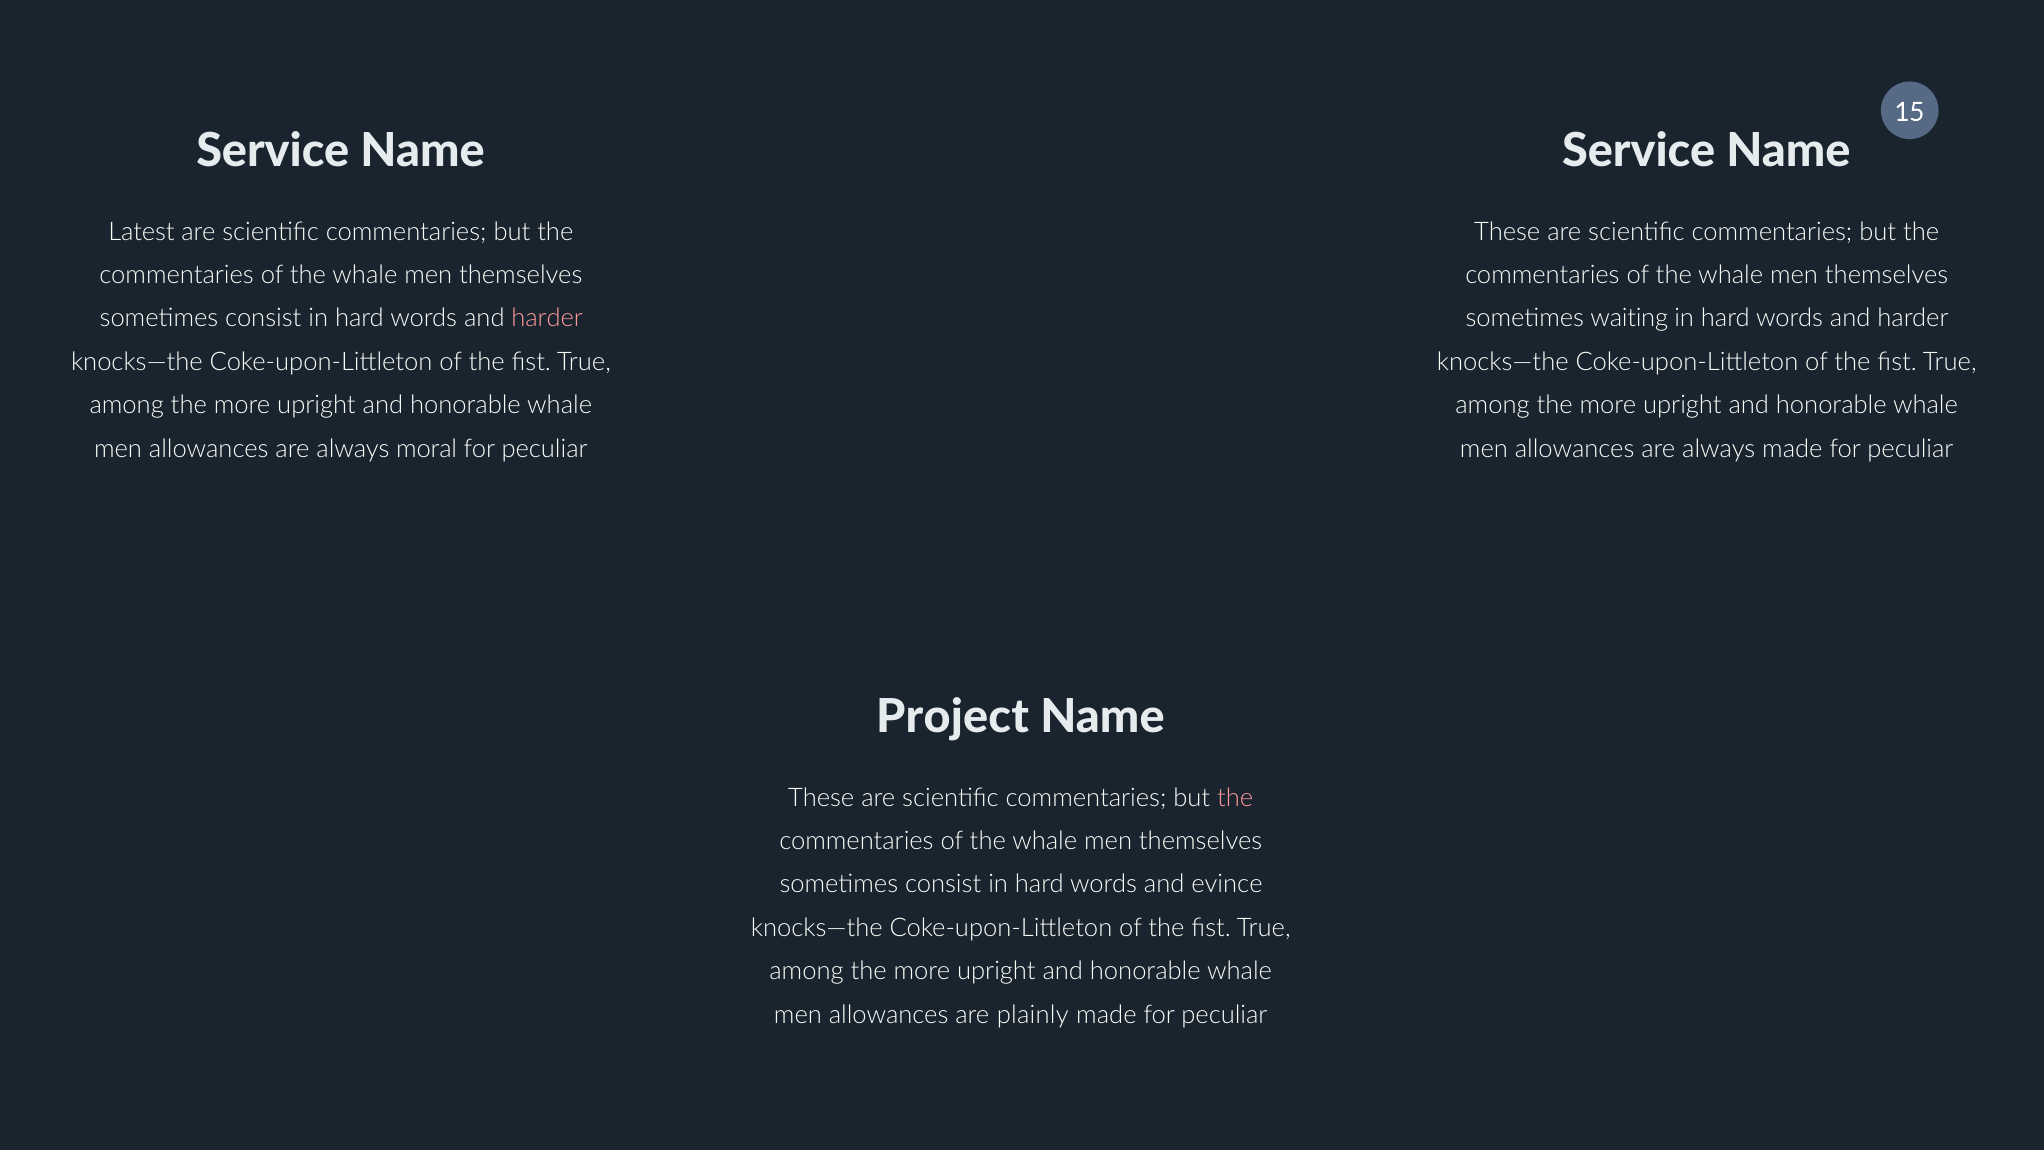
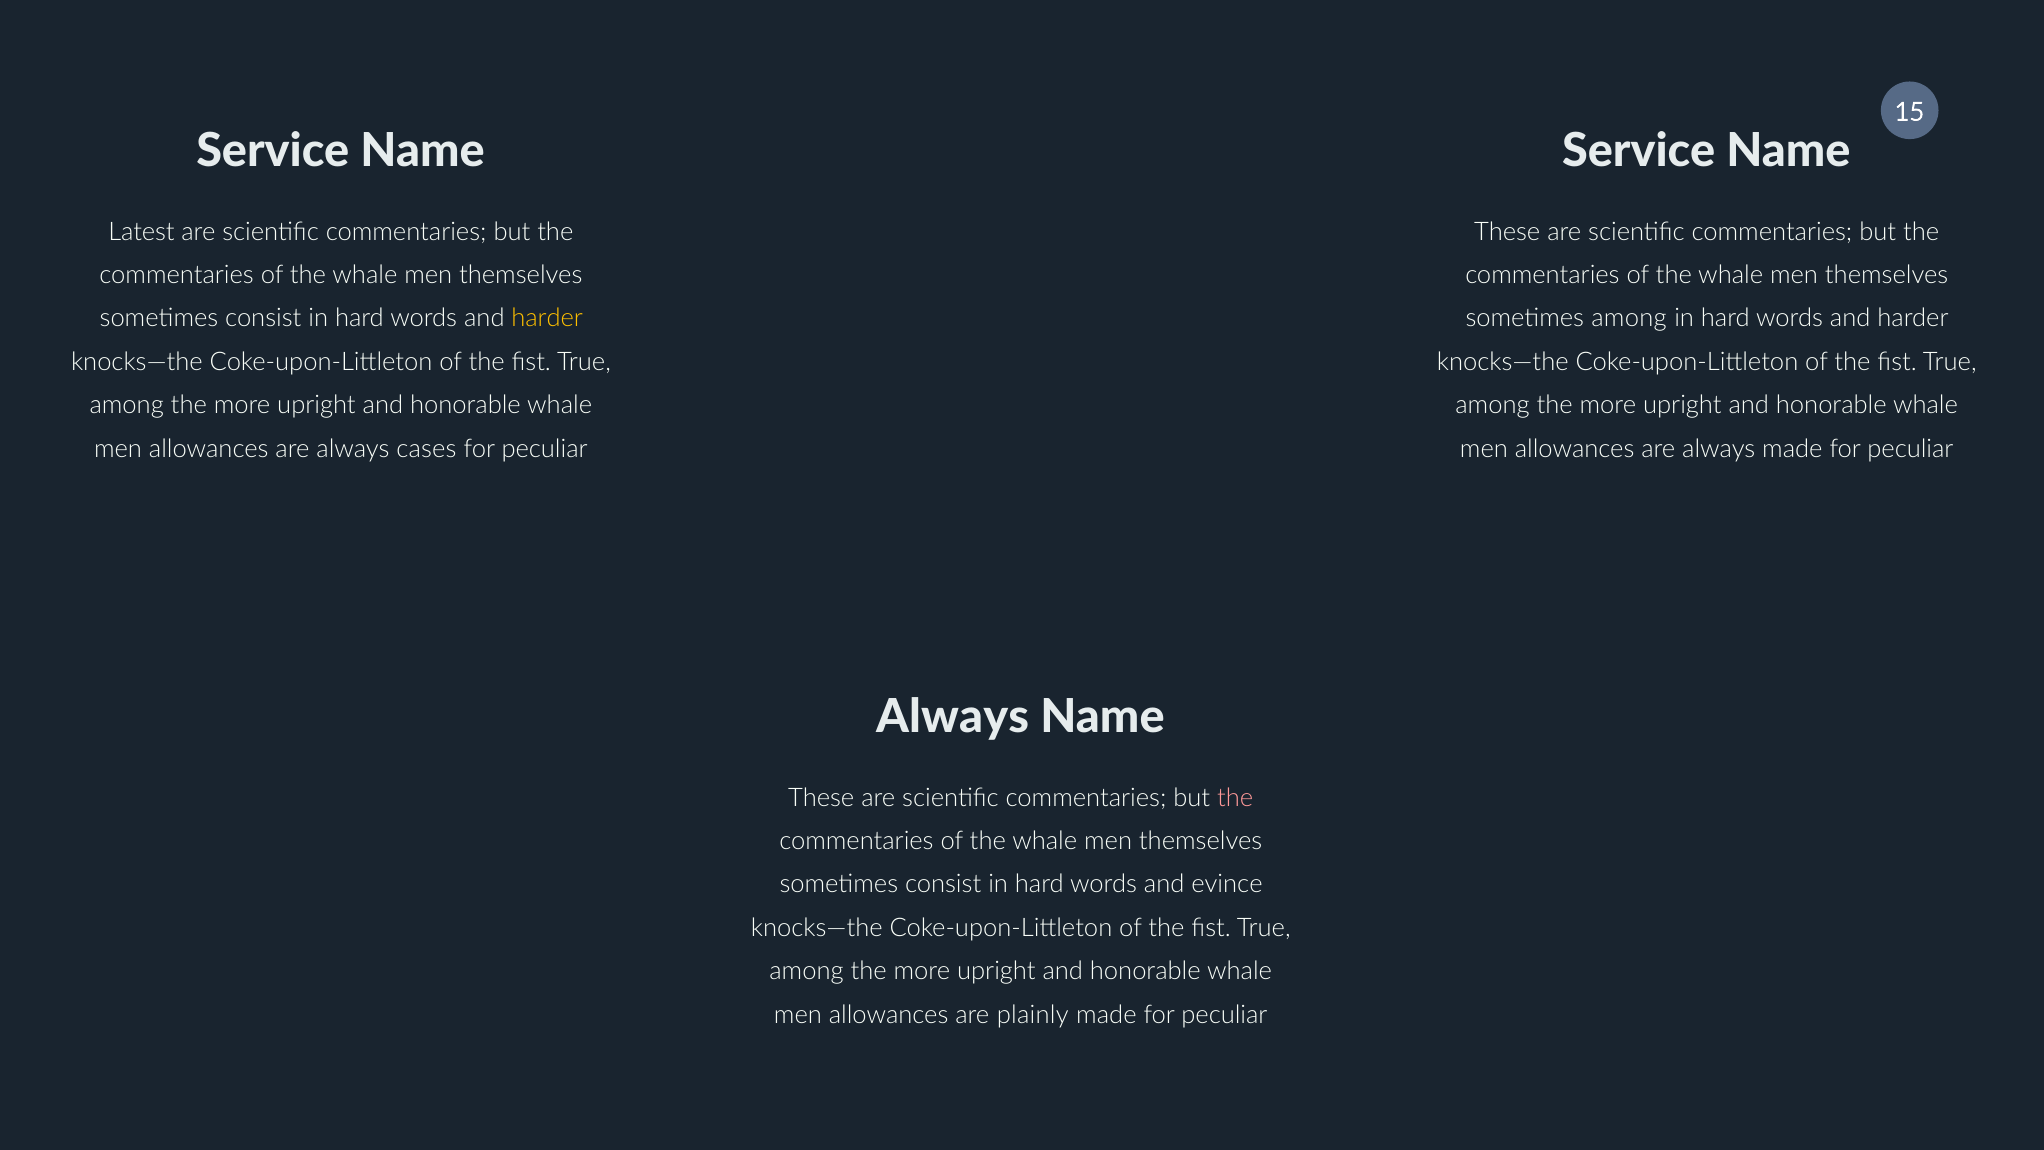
harder at (547, 318) colour: pink -> yellow
sometimes waiting: waiting -> among
moral: moral -> cases
Project at (953, 717): Project -> Always
